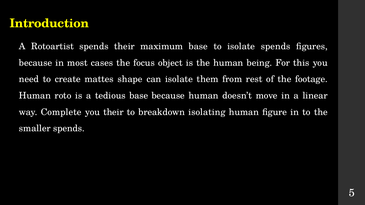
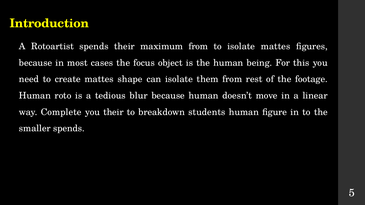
maximum base: base -> from
isolate spends: spends -> mattes
tedious base: base -> blur
isolating: isolating -> students
